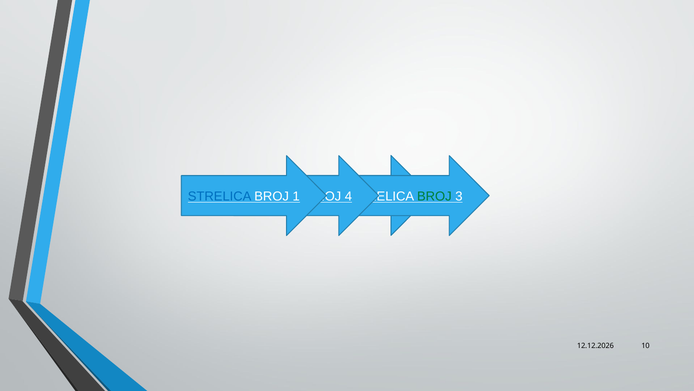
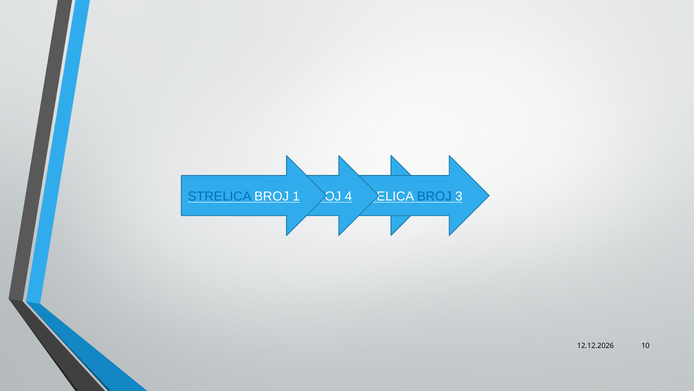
BROJ at (434, 196) colour: green -> blue
